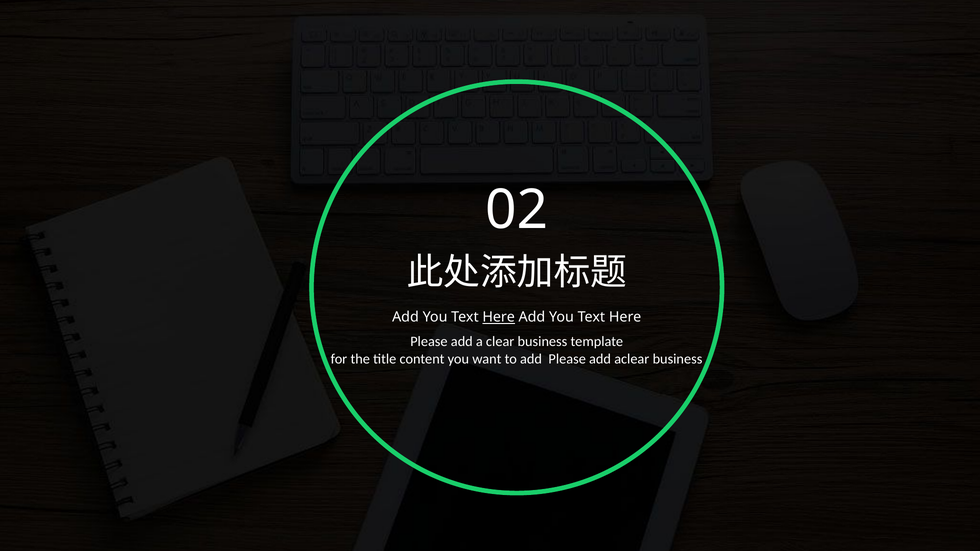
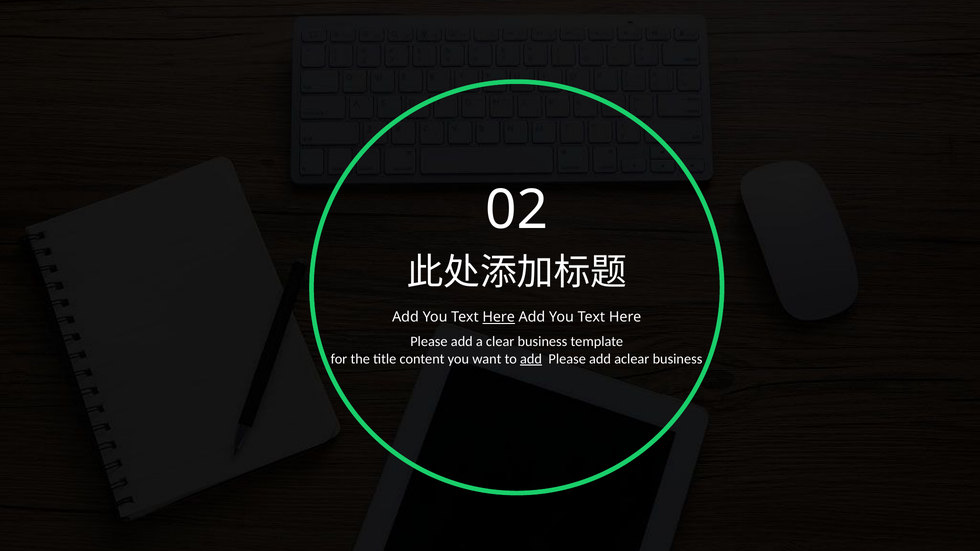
add at (531, 359) underline: none -> present
